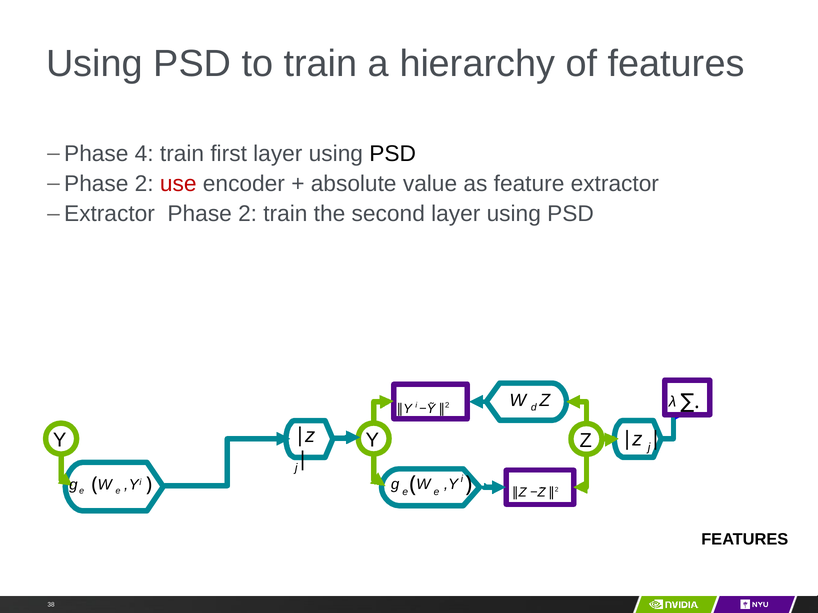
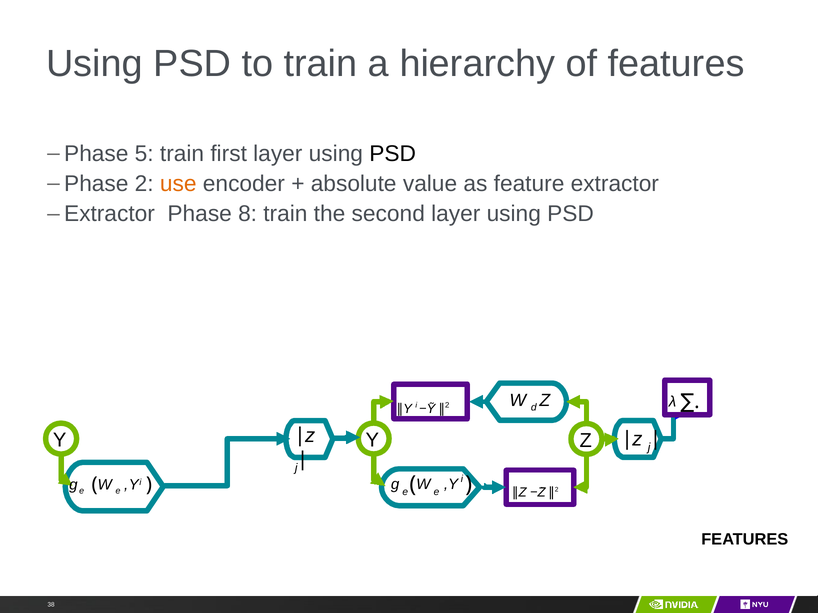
4: 4 -> 5
use colour: red -> orange
Extractor Phase 2: 2 -> 8
